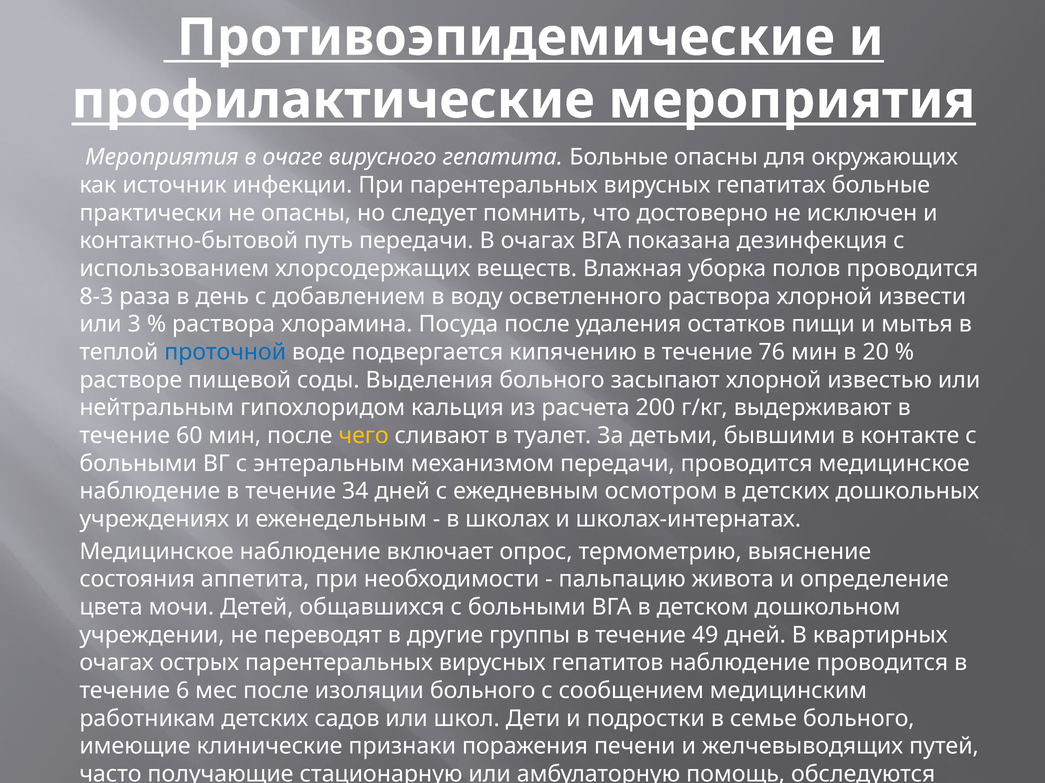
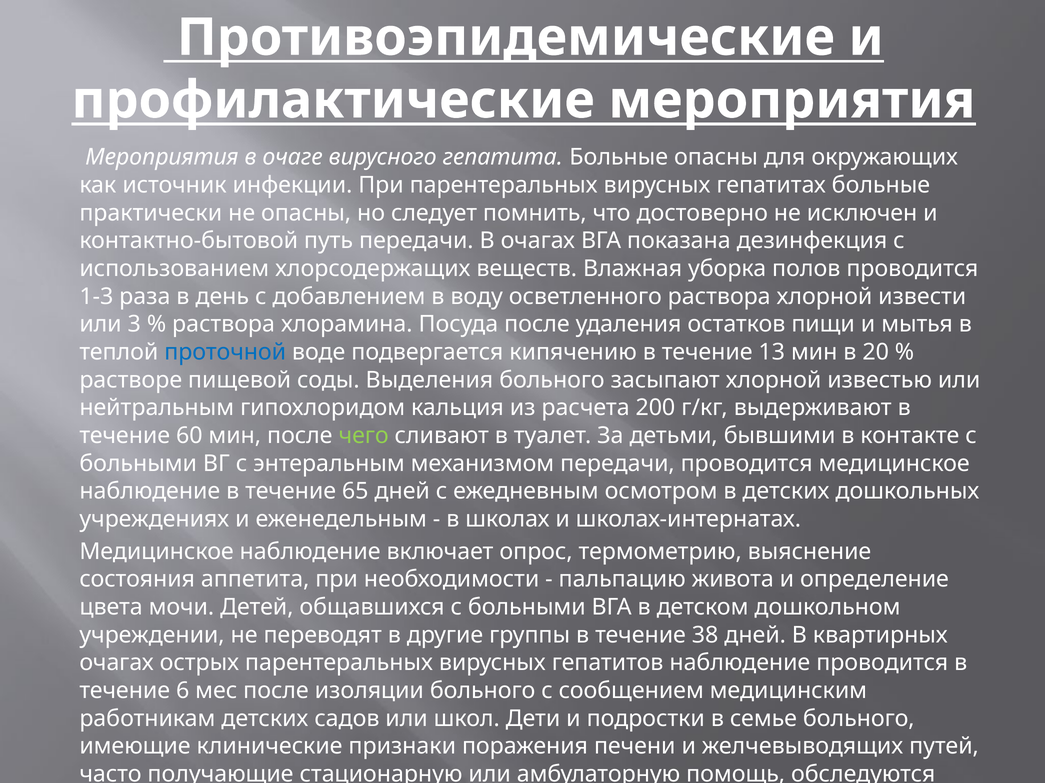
8-3: 8-3 -> 1-3
76: 76 -> 13
чего colour: yellow -> light green
34: 34 -> 65
49: 49 -> 38
